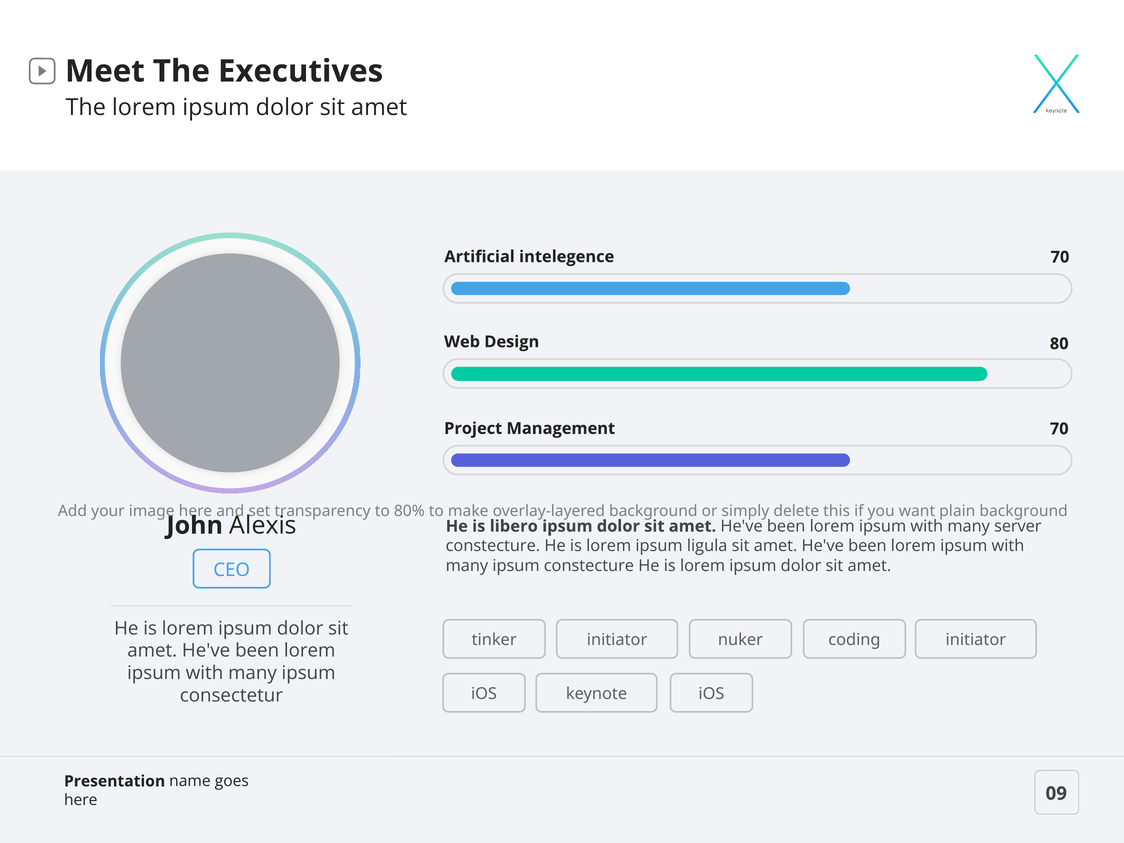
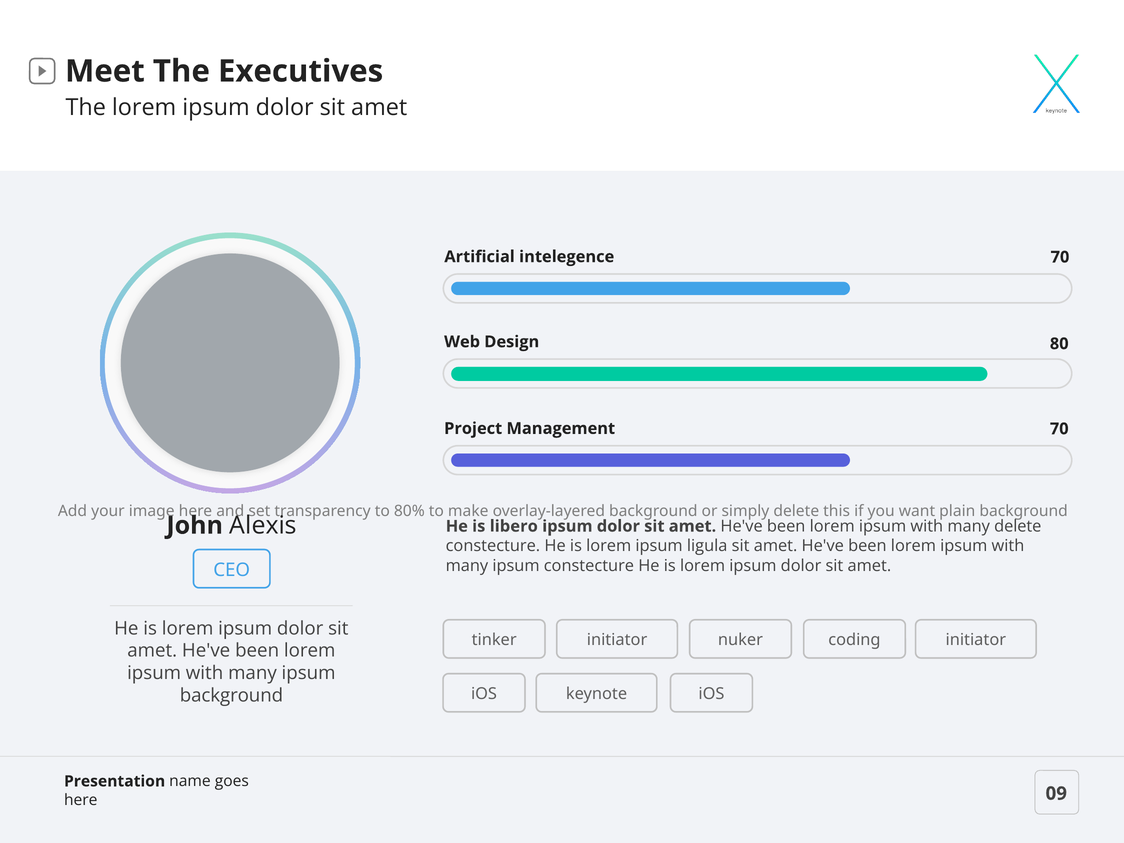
many server: server -> delete
consectetur at (231, 696): consectetur -> background
